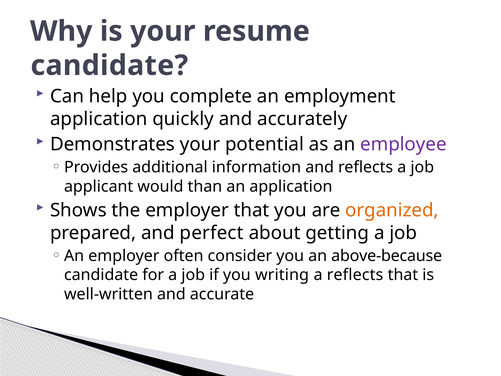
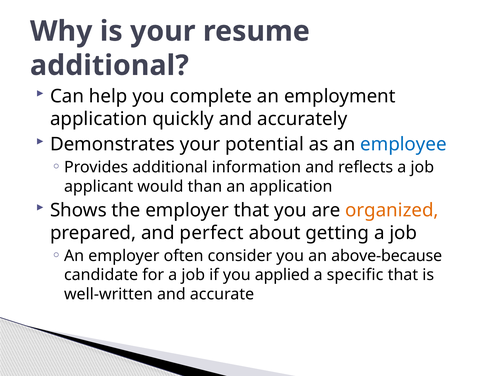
candidate at (109, 65): candidate -> additional
employee colour: purple -> blue
writing: writing -> applied
a reflects: reflects -> specific
